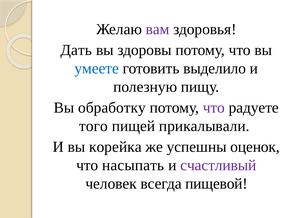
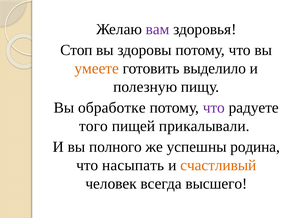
Дать: Дать -> Стоп
умеете colour: blue -> orange
обработку: обработку -> обработке
корейка: корейка -> полного
оценок: оценок -> родина
счастливый colour: purple -> orange
пищевой: пищевой -> высшего
